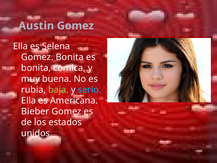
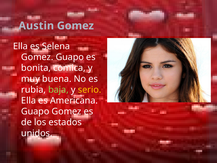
Gomez Bonita: Bonita -> Guapo
serio colour: light blue -> yellow
Bieber at (35, 111): Bieber -> Guapo
